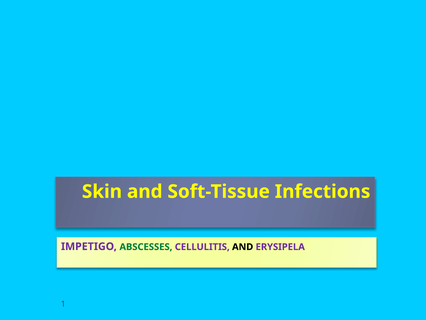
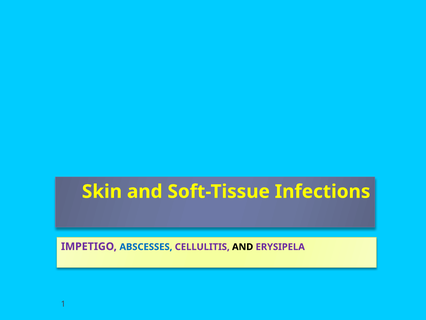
ABSCESSES colour: green -> blue
